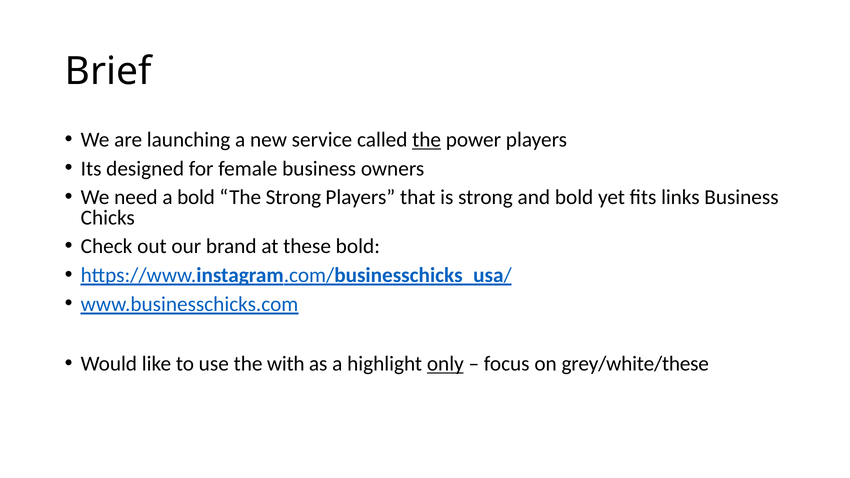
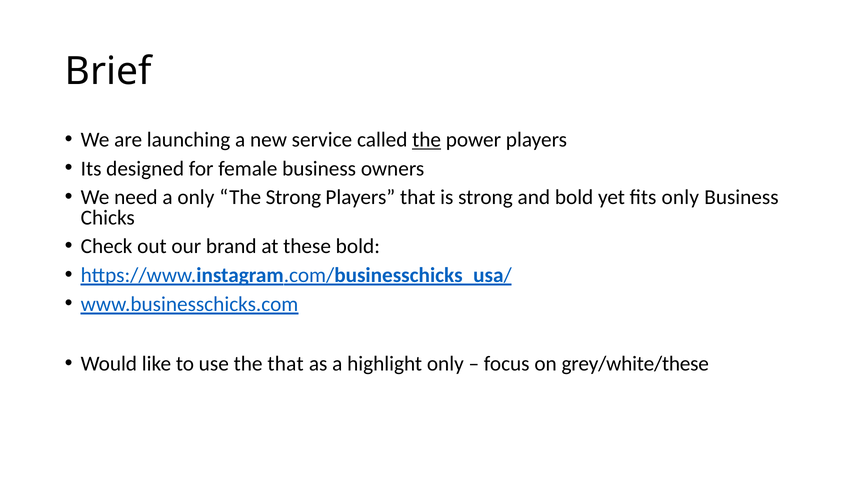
a bold: bold -> only
fits links: links -> only
the with: with -> that
only at (445, 364) underline: present -> none
